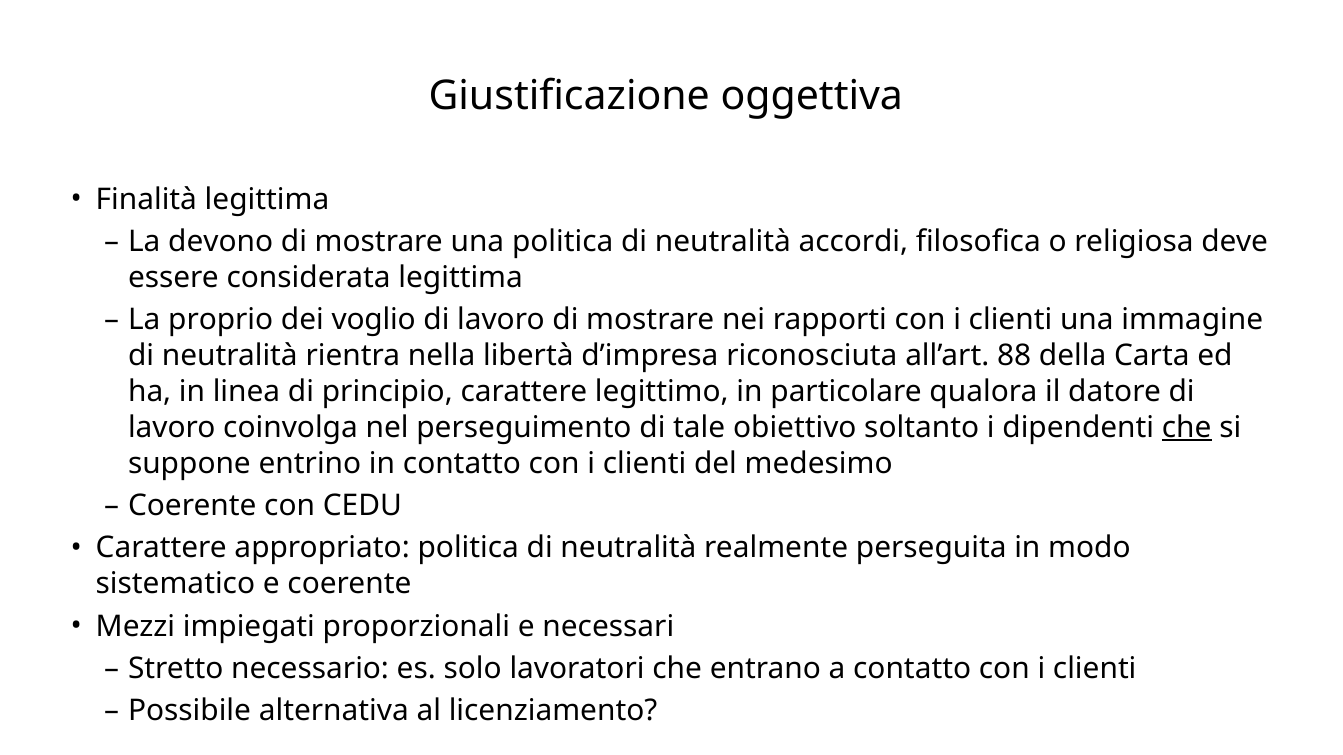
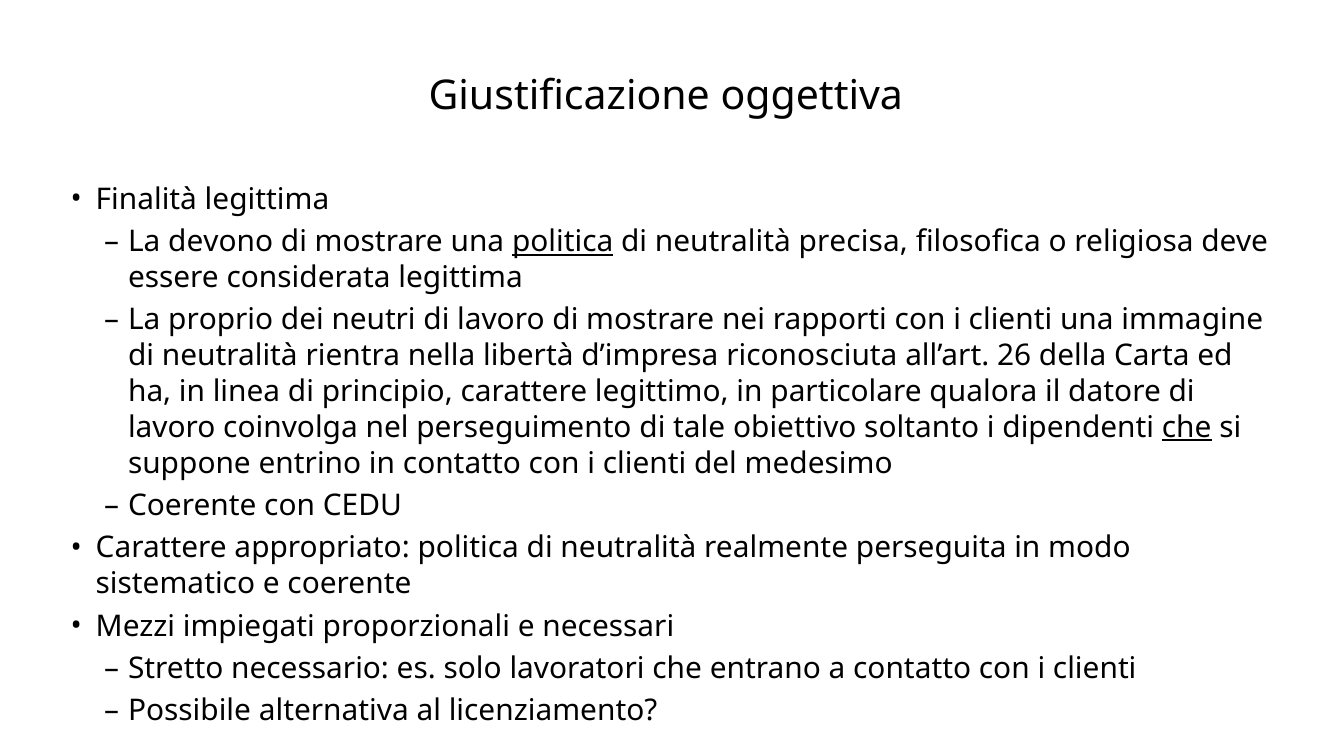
politica at (563, 242) underline: none -> present
accordi: accordi -> precisa
voglio: voglio -> neutri
88: 88 -> 26
